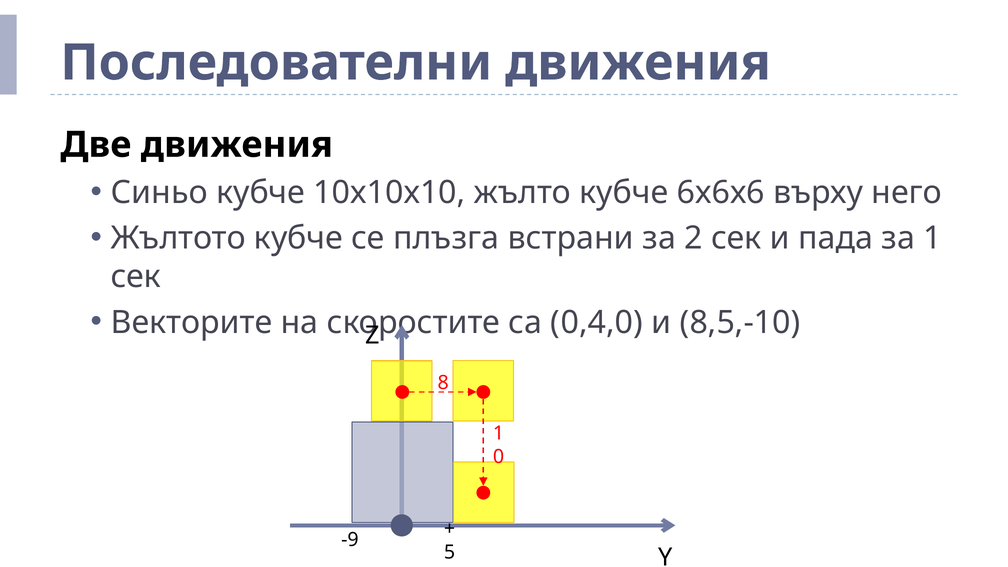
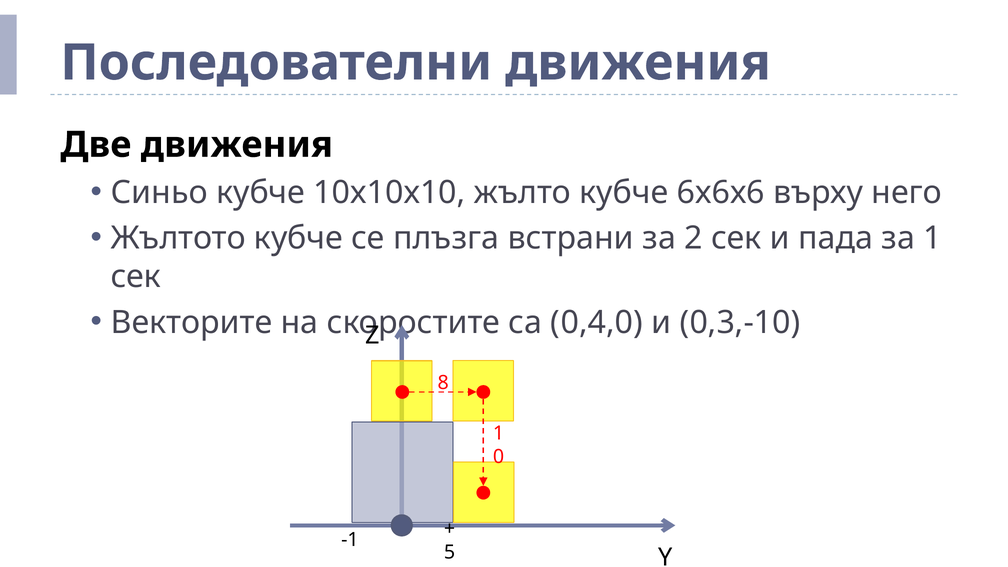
8,5,-10: 8,5,-10 -> 0,3,-10
-9: -9 -> -1
